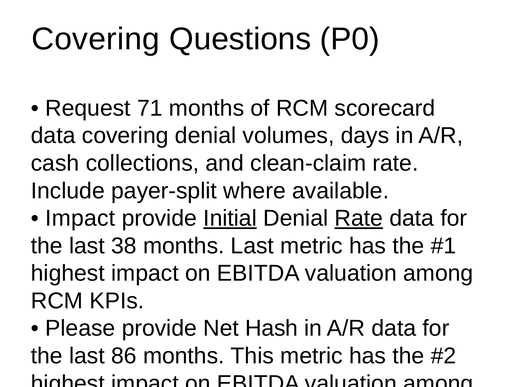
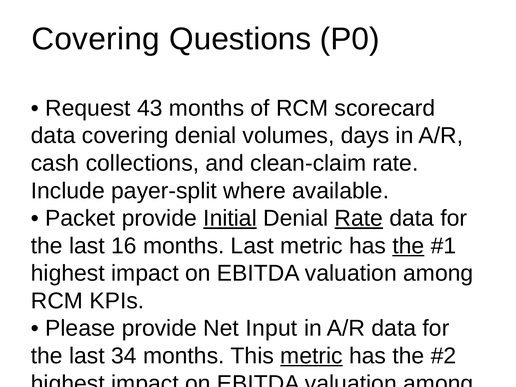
71: 71 -> 43
Impact at (80, 218): Impact -> Packet
38: 38 -> 16
the at (408, 246) underline: none -> present
Hash: Hash -> Input
86: 86 -> 34
metric at (312, 356) underline: none -> present
